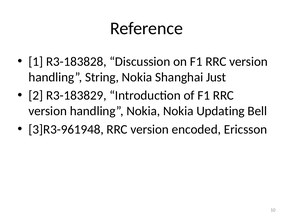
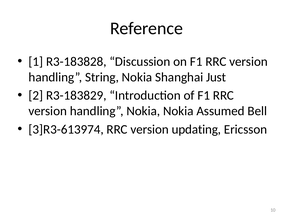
Updating: Updating -> Assumed
3]R3-961948: 3]R3-961948 -> 3]R3-613974
encoded: encoded -> updating
